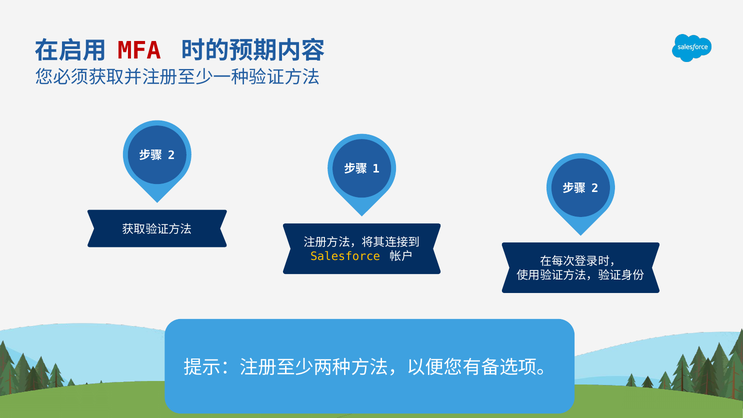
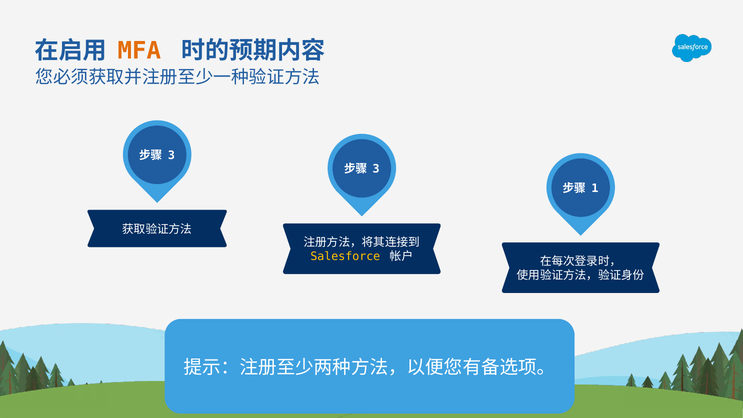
MFA colour: red -> orange
2 at (171, 156): 2 -> 3
1 at (376, 169): 1 -> 3
2 at (595, 188): 2 -> 1
